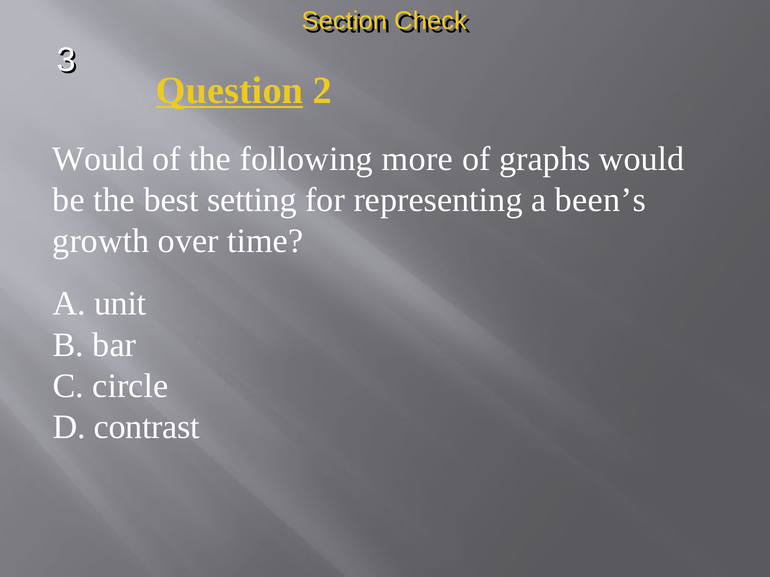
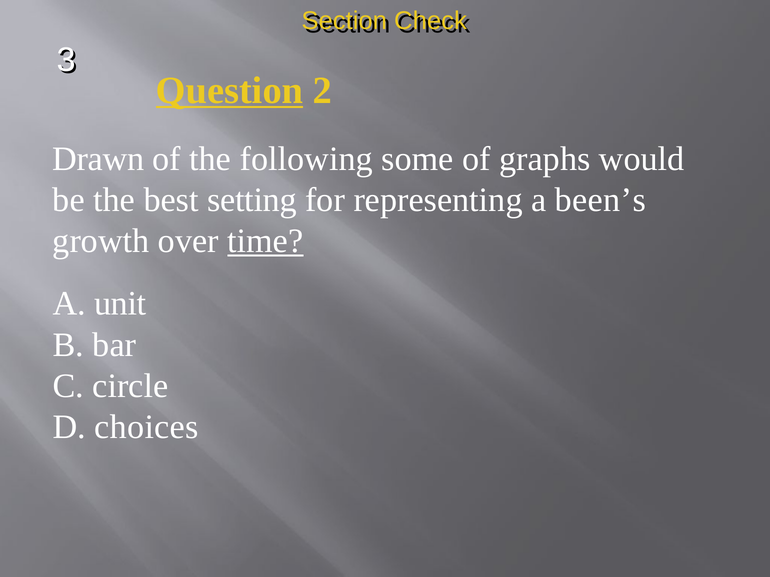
Would at (98, 159): Would -> Drawn
more: more -> some
time underline: none -> present
contrast: contrast -> choices
